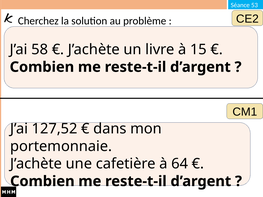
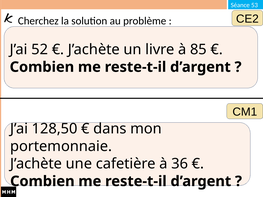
58: 58 -> 52
15: 15 -> 85
127,52: 127,52 -> 128,50
64: 64 -> 36
